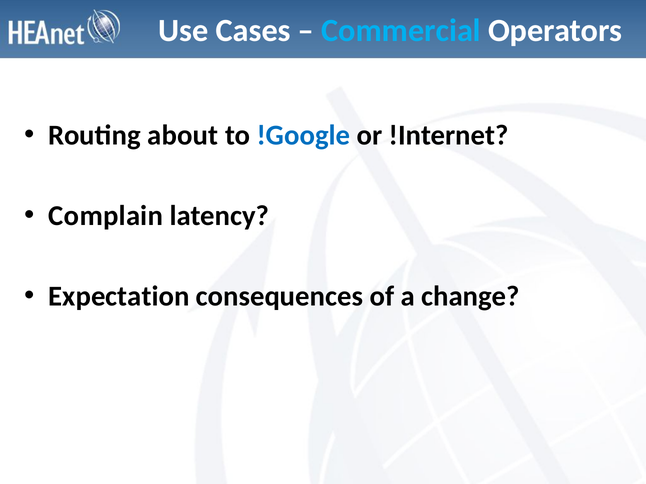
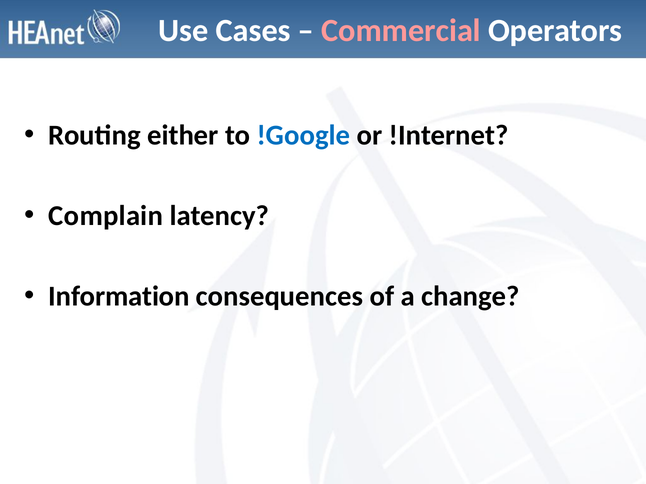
Commercial colour: light blue -> pink
about: about -> either
Expectation: Expectation -> Information
